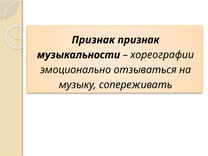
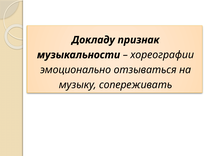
Признак at (93, 40): Признак -> Докладу
